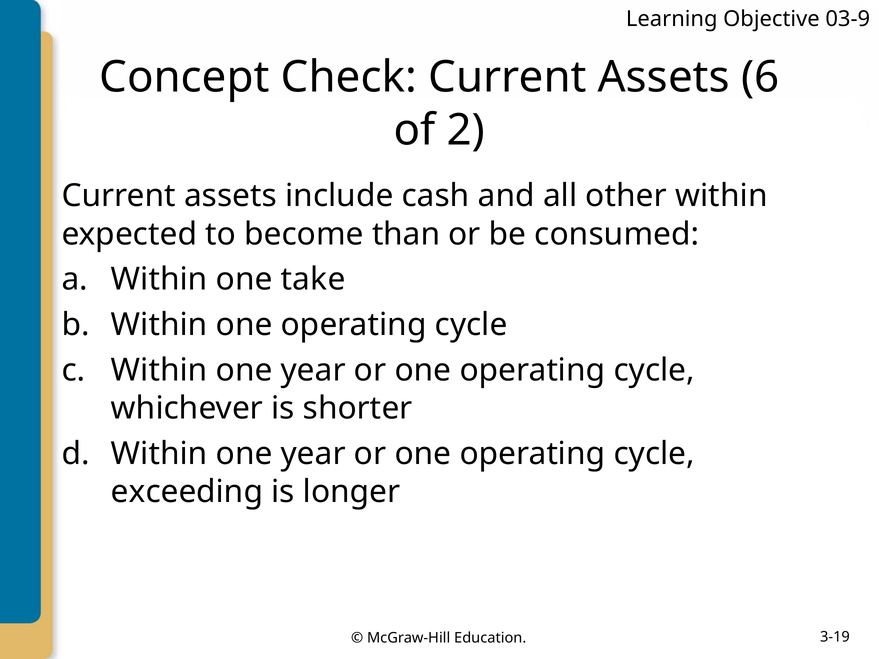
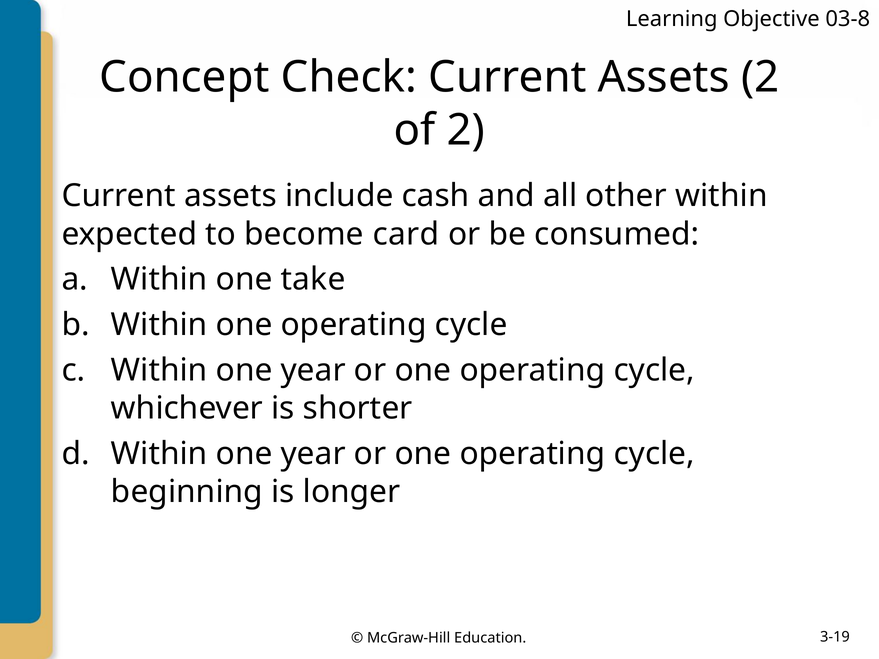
03-9: 03-9 -> 03-8
Assets 6: 6 -> 2
than: than -> card
exceeding: exceeding -> beginning
